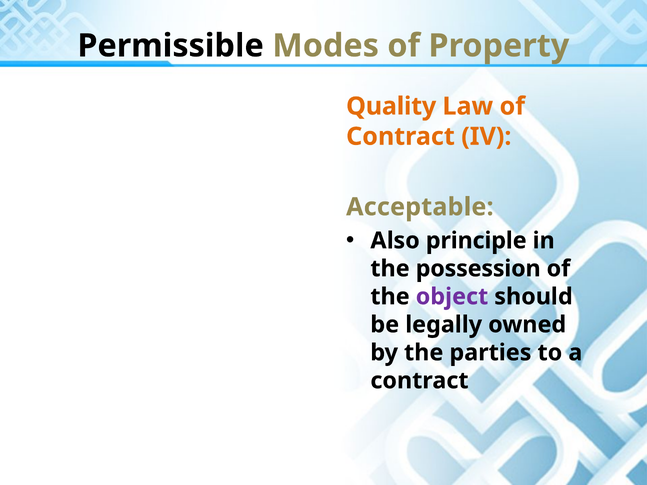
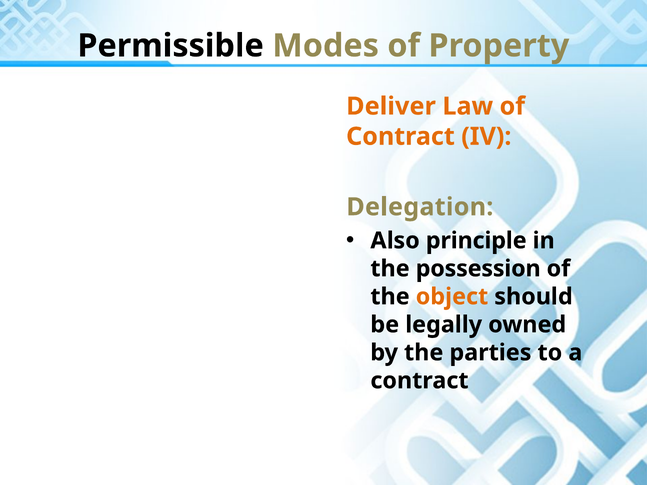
Quality: Quality -> Deliver
Acceptable: Acceptable -> Delegation
object colour: purple -> orange
